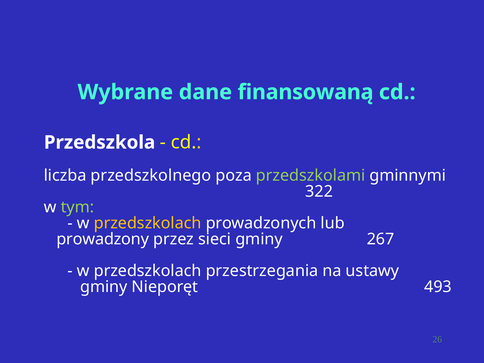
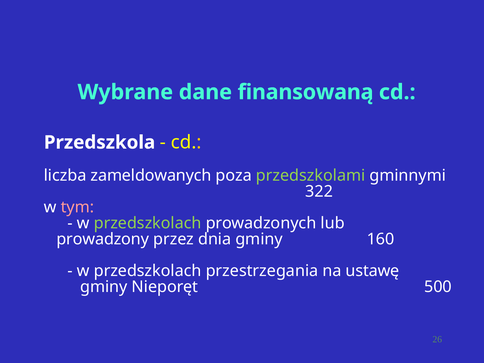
przedszkolnego: przedszkolnego -> zameldowanych
tym colour: light green -> pink
przedszkolach at (148, 223) colour: yellow -> light green
sieci: sieci -> dnia
267: 267 -> 160
ustawy: ustawy -> ustawę
493: 493 -> 500
